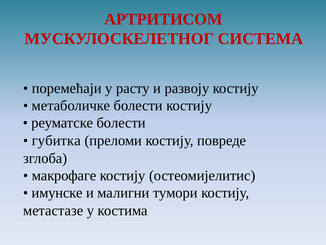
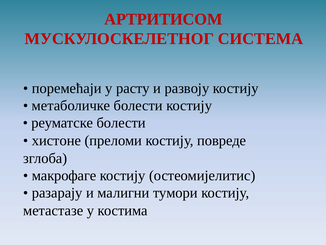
губитка: губитка -> хистоне
имунске: имунске -> разарају
